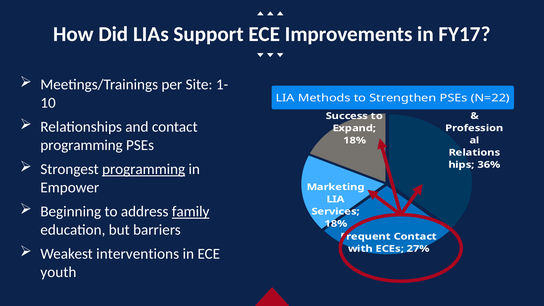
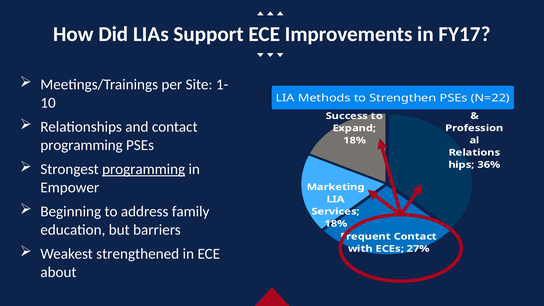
family underline: present -> none
interventions: interventions -> strengthened
youth: youth -> about
